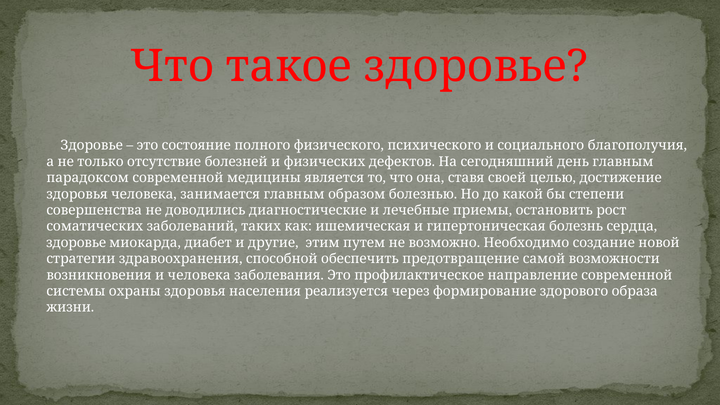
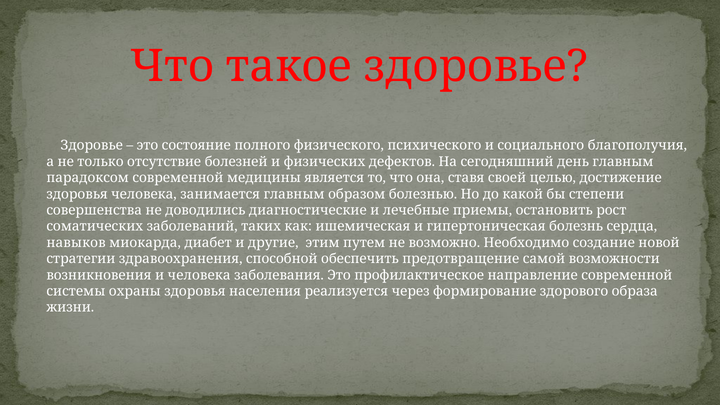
здоровье at (76, 243): здоровье -> навыков
